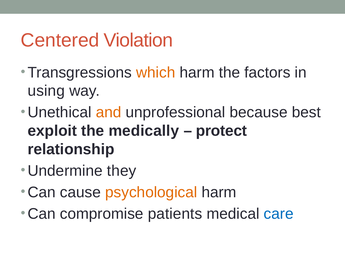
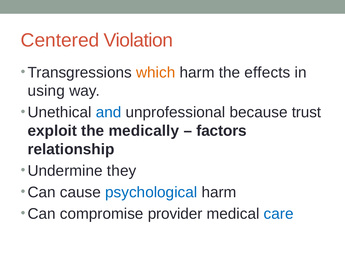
factors: factors -> effects
and colour: orange -> blue
best: best -> trust
protect: protect -> factors
psychological colour: orange -> blue
patients: patients -> provider
